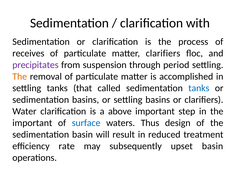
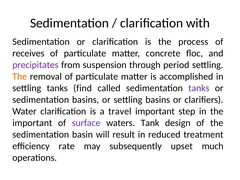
matter clarifiers: clarifiers -> concrete
that: that -> find
tanks at (199, 88) colour: blue -> purple
above: above -> travel
surface colour: blue -> purple
Thus: Thus -> Tank
upset basin: basin -> much
